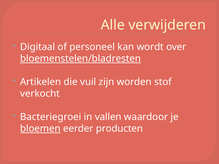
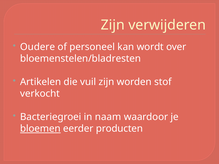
Alle at (113, 25): Alle -> Zijn
Digitaal: Digitaal -> Oudere
bloemenstelen/bladresten underline: present -> none
vallen: vallen -> naam
